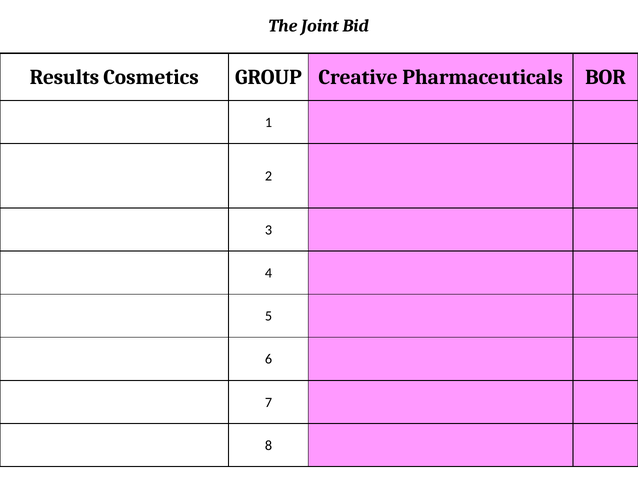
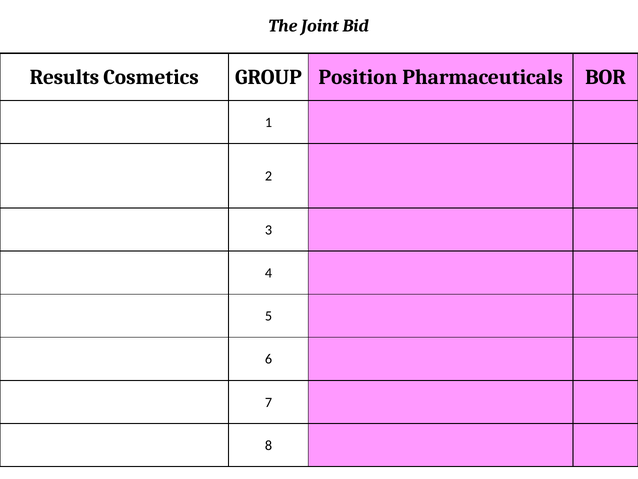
Creative: Creative -> Position
